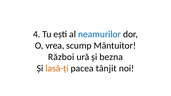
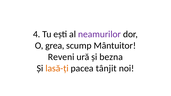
neamurilor colour: blue -> purple
vrea: vrea -> grea
Război: Război -> Reveni
